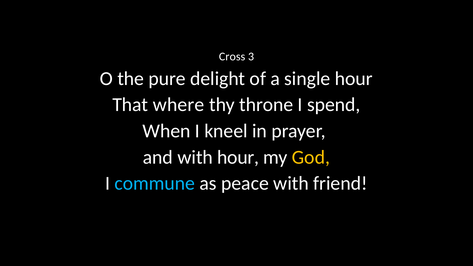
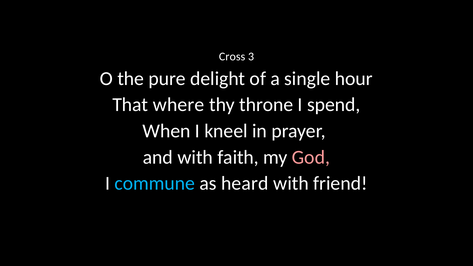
with hour: hour -> faith
God colour: yellow -> pink
peace: peace -> heard
